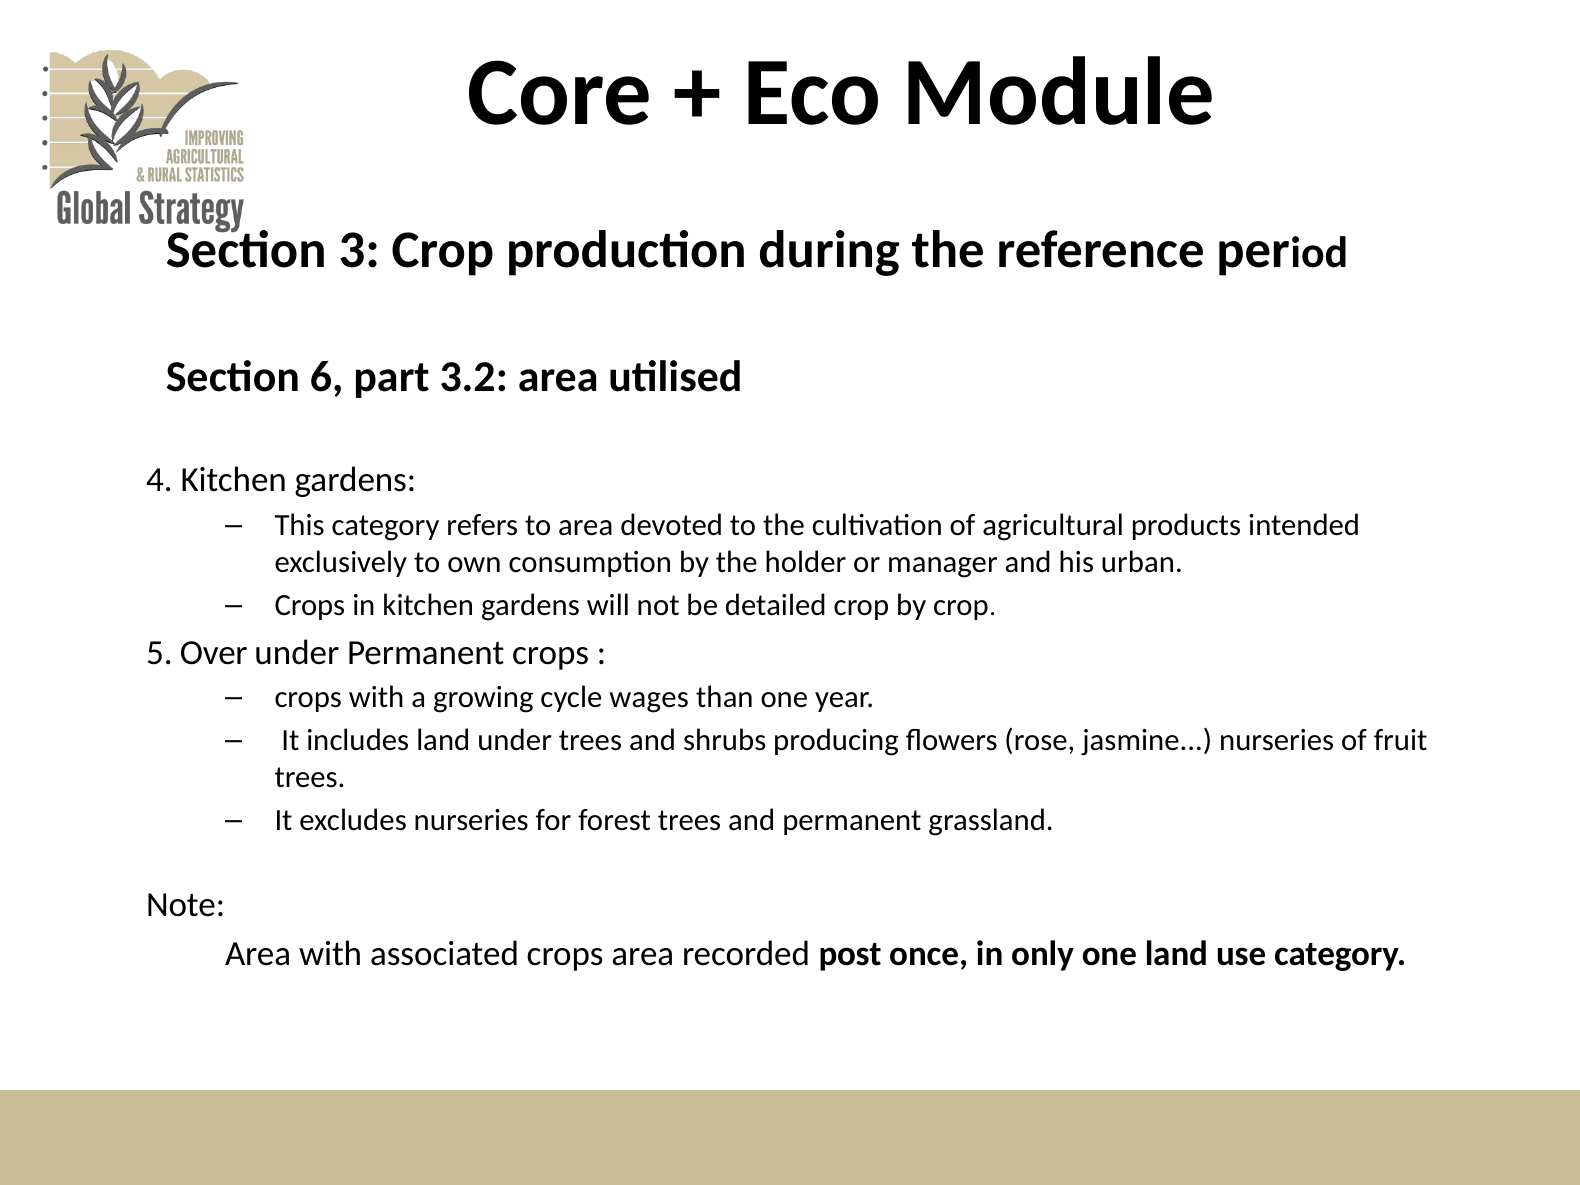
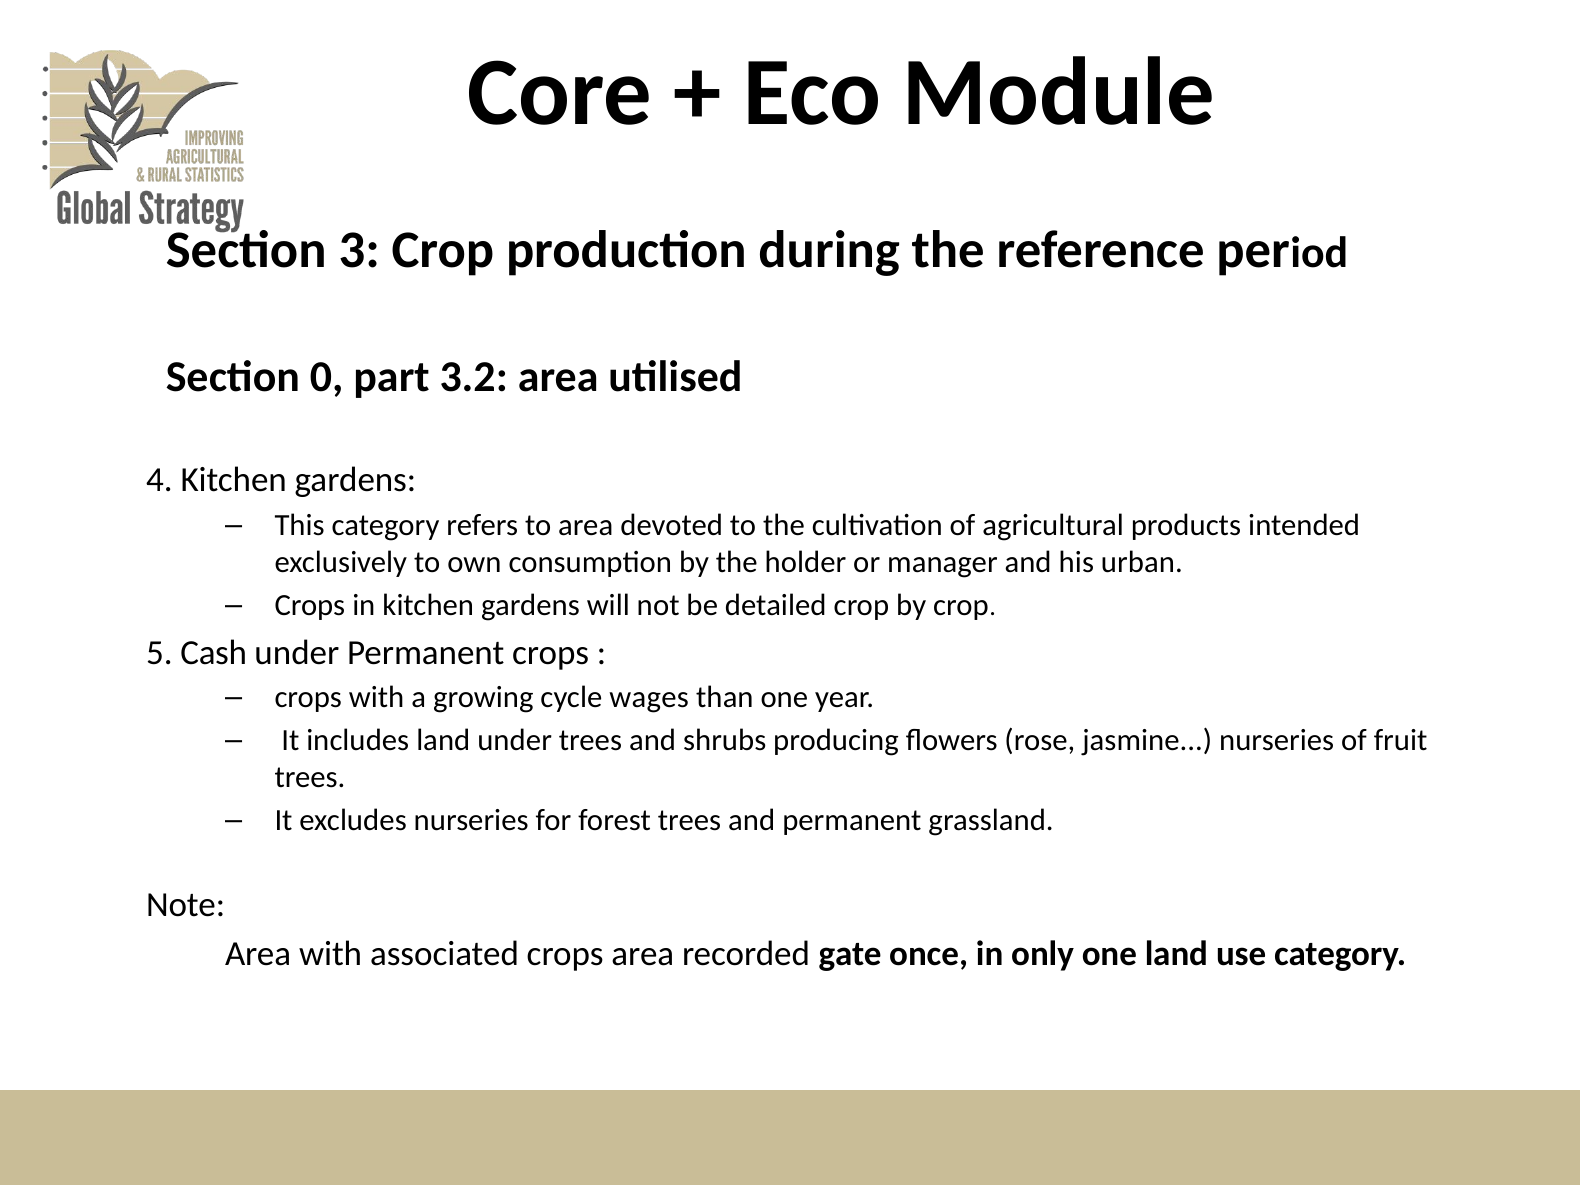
6: 6 -> 0
Over: Over -> Cash
post: post -> gate
